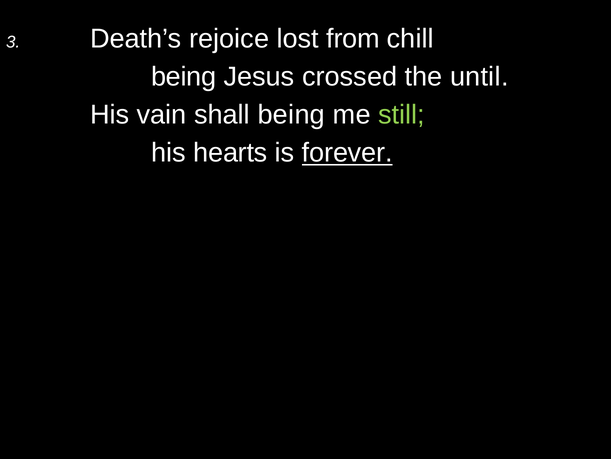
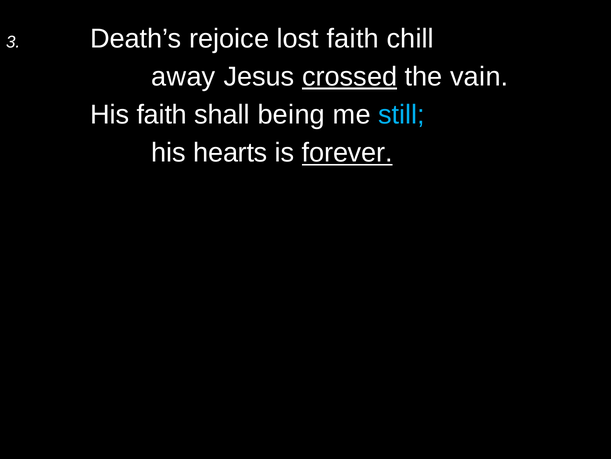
lost from: from -> faith
being at (184, 77): being -> away
crossed underline: none -> present
until: until -> vain
His vain: vain -> faith
still colour: light green -> light blue
